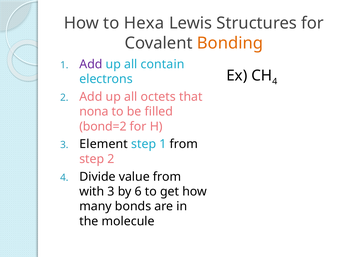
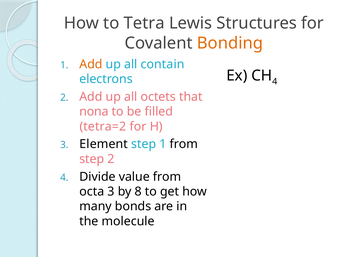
Hexa: Hexa -> Tetra
Add at (91, 64) colour: purple -> orange
bond=2: bond=2 -> tetra=2
with: with -> octa
6: 6 -> 8
